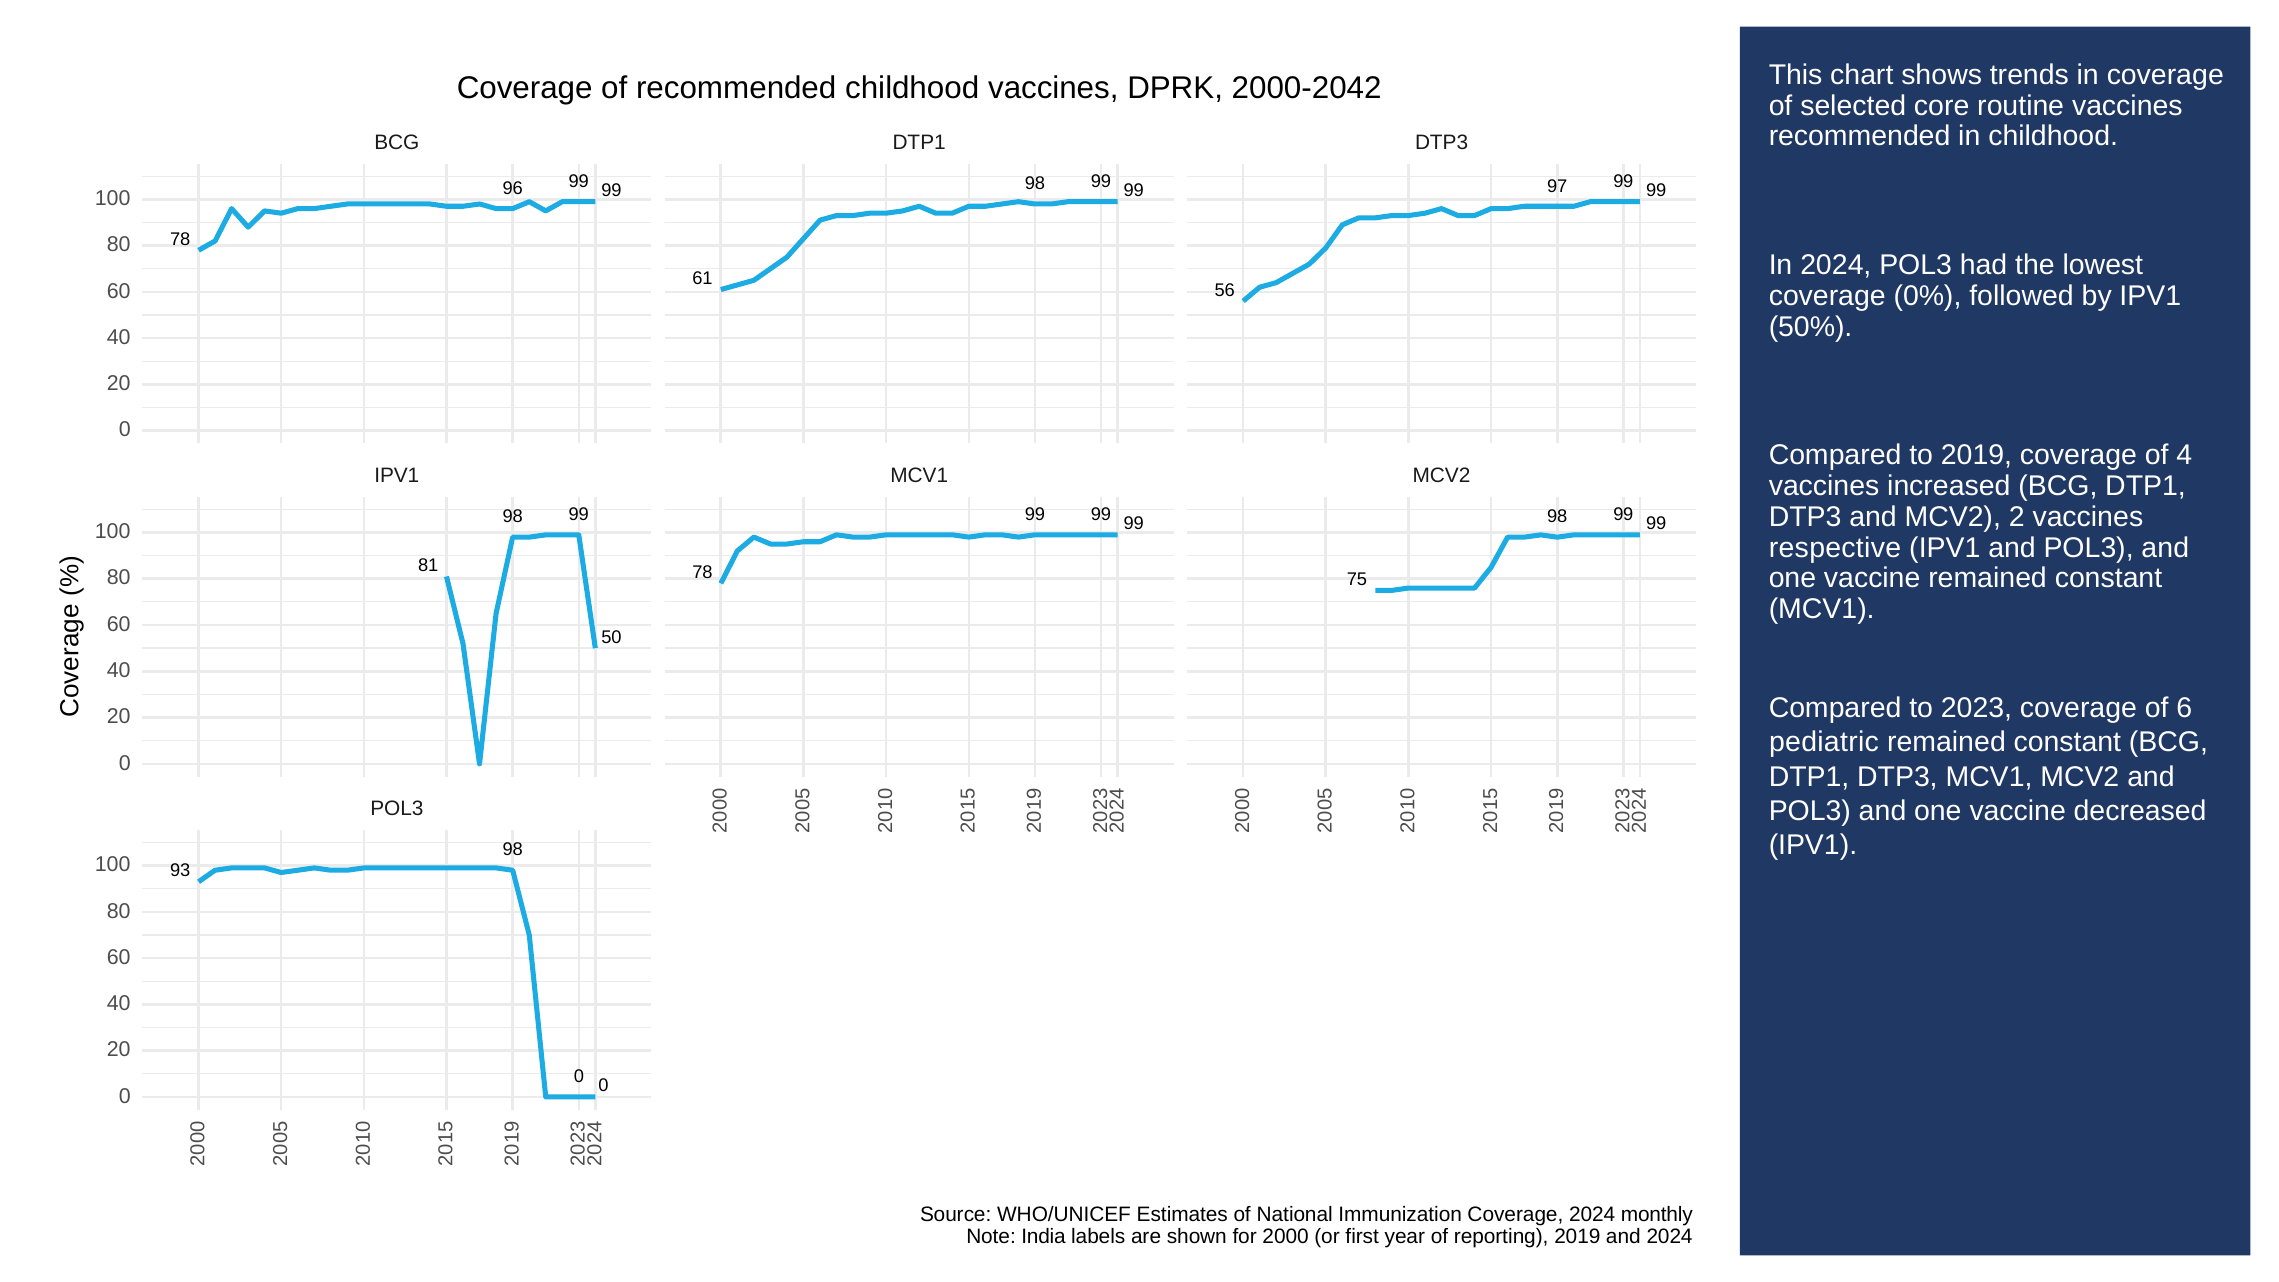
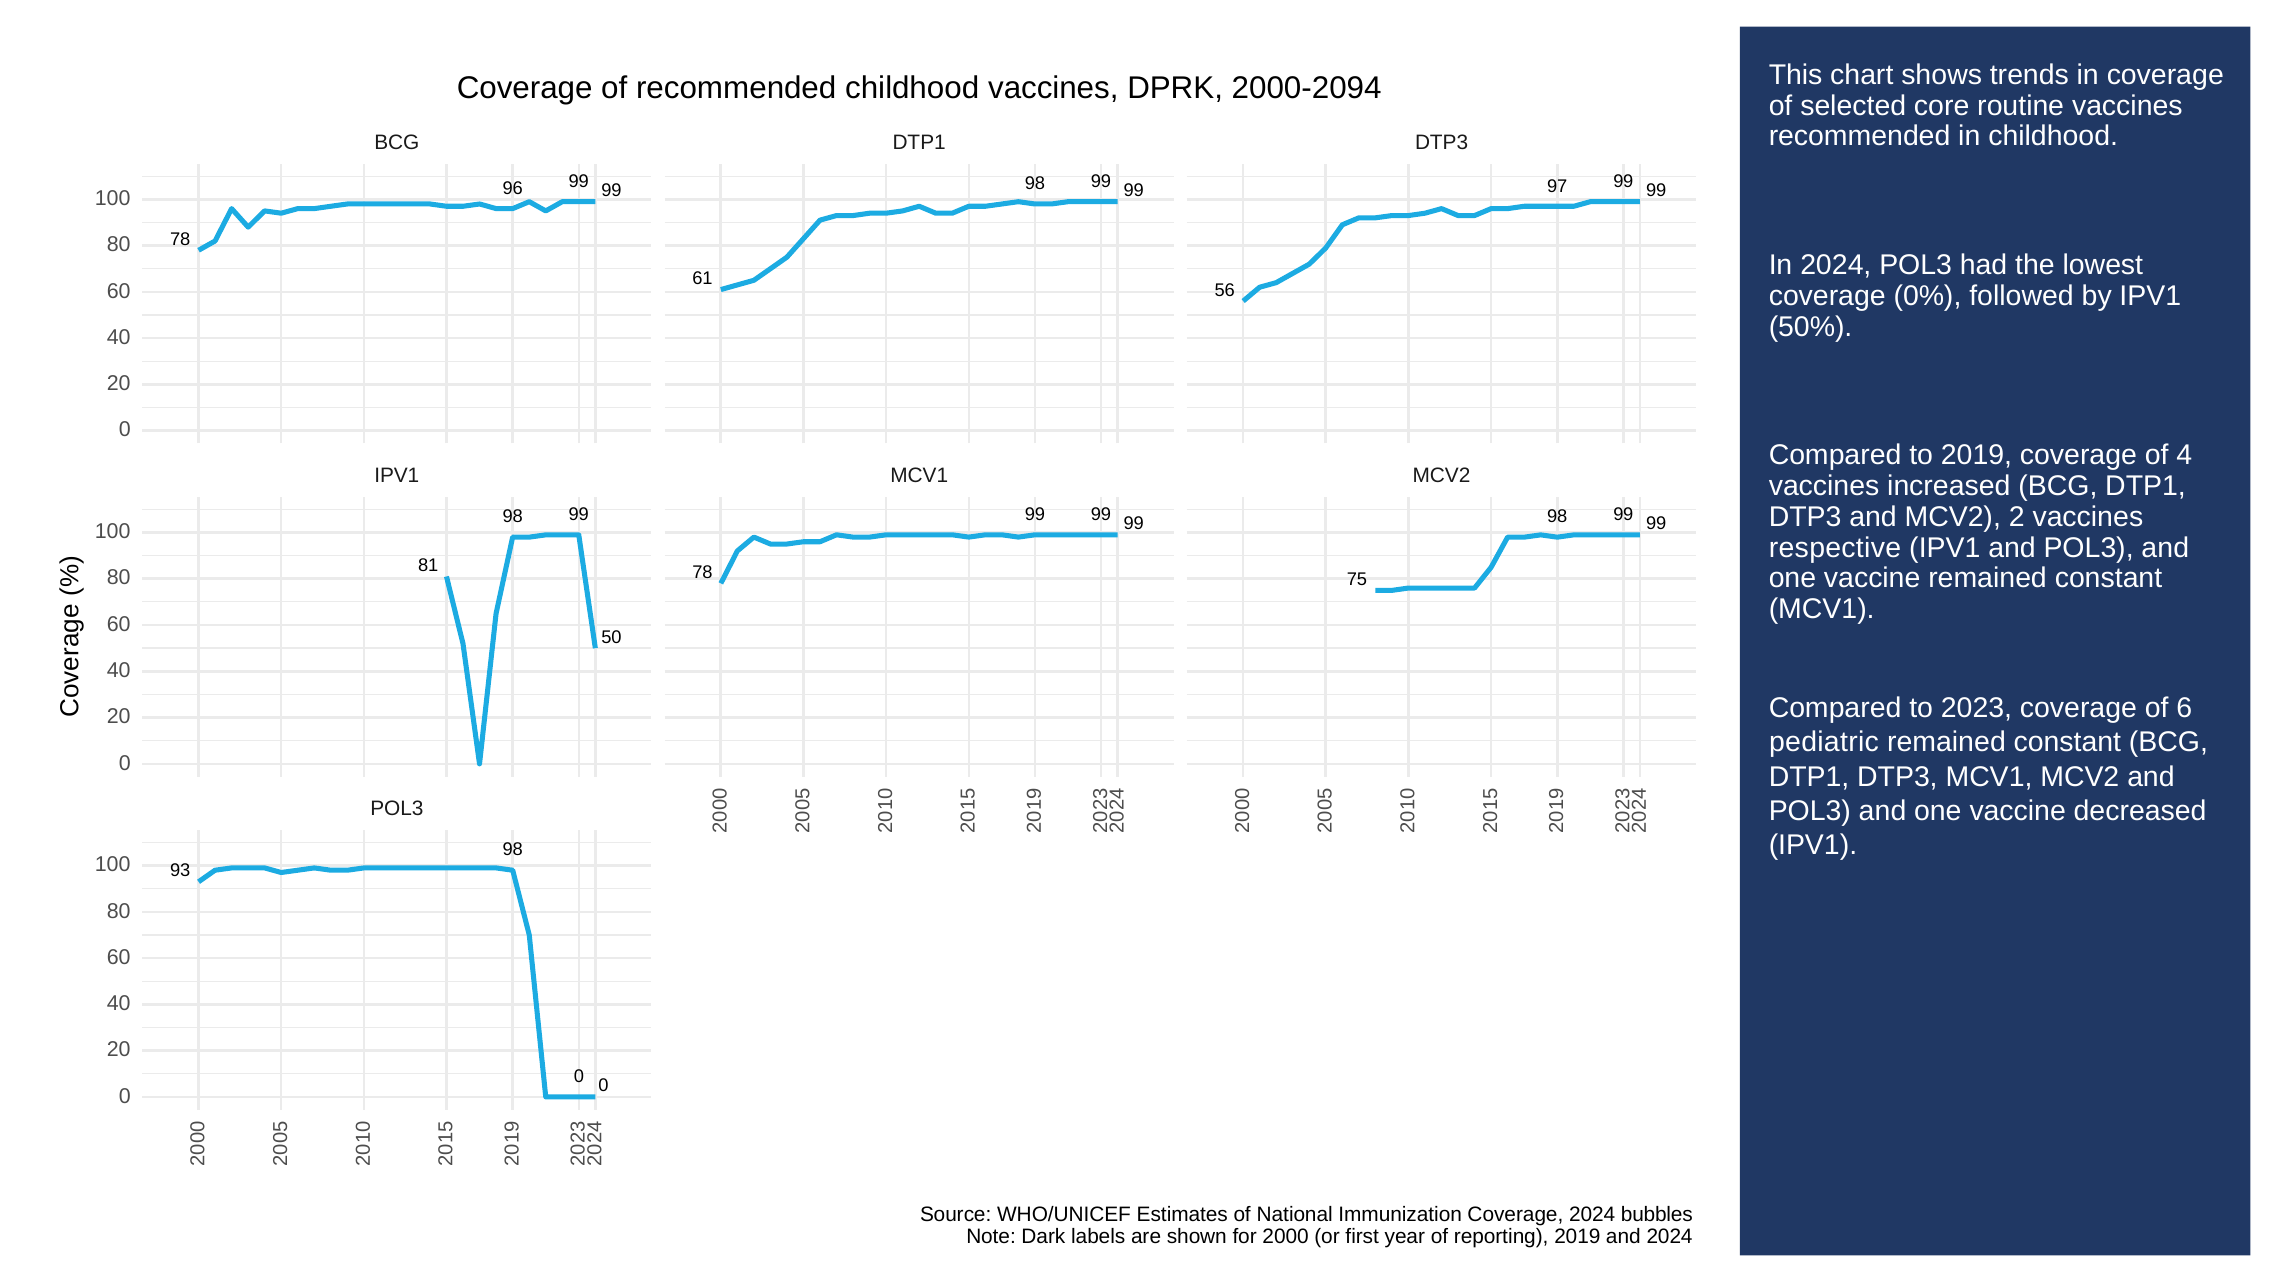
2000-2042: 2000-2042 -> 2000-2094
monthly: monthly -> bubbles
India: India -> Dark
